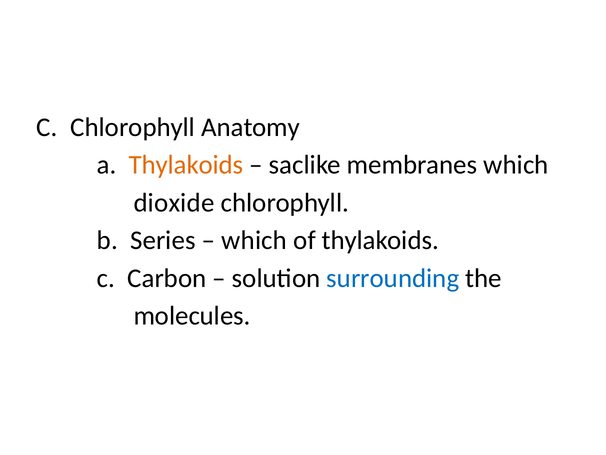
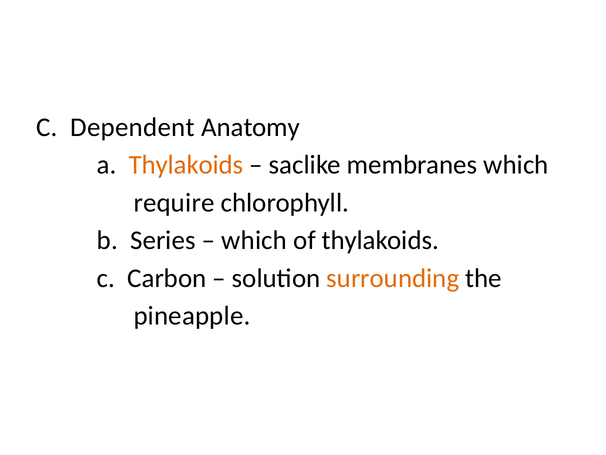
C Chlorophyll: Chlorophyll -> Dependent
dioxide: dioxide -> require
surrounding colour: blue -> orange
molecules: molecules -> pineapple
